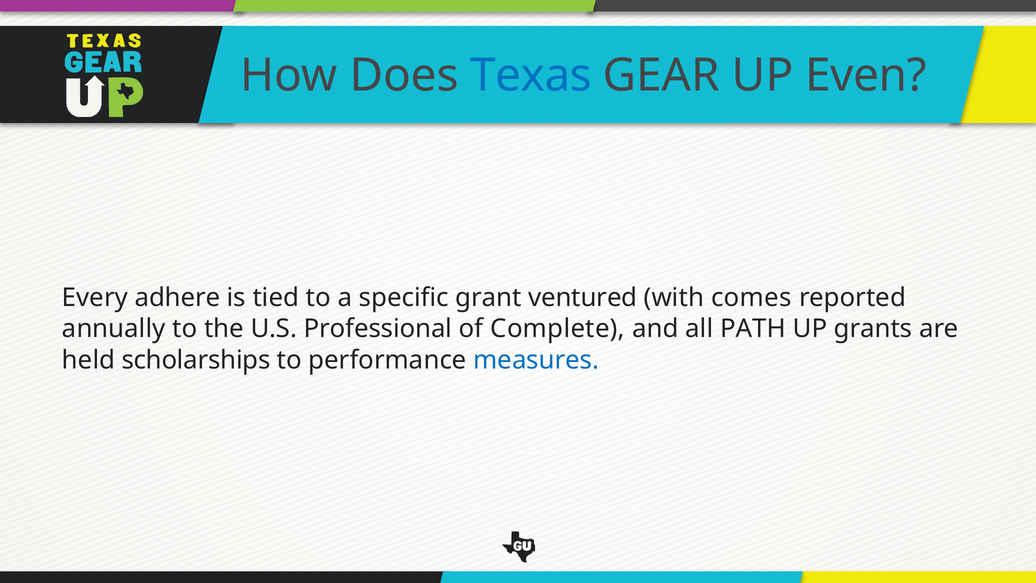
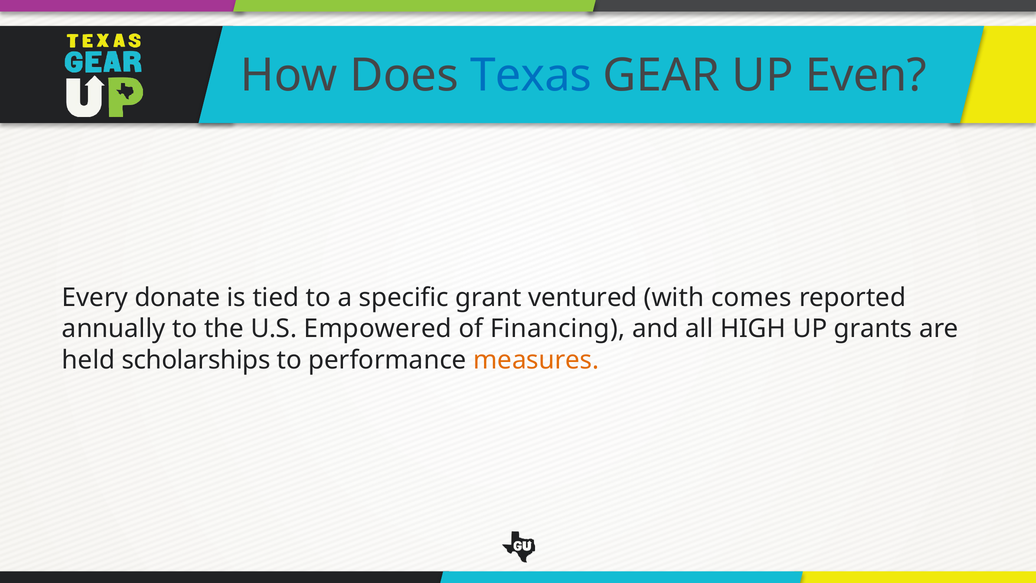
adhere: adhere -> donate
Professional: Professional -> Empowered
Complete: Complete -> Financing
PATH: PATH -> HIGH
measures colour: blue -> orange
